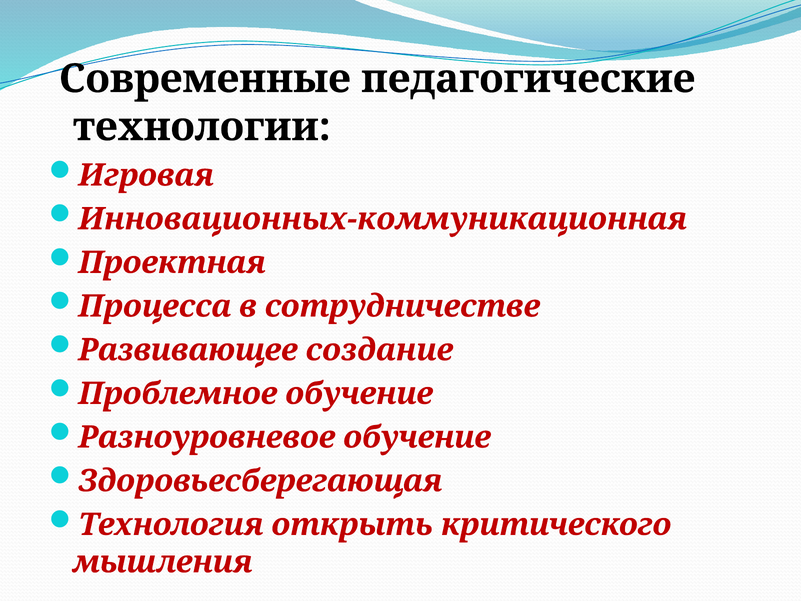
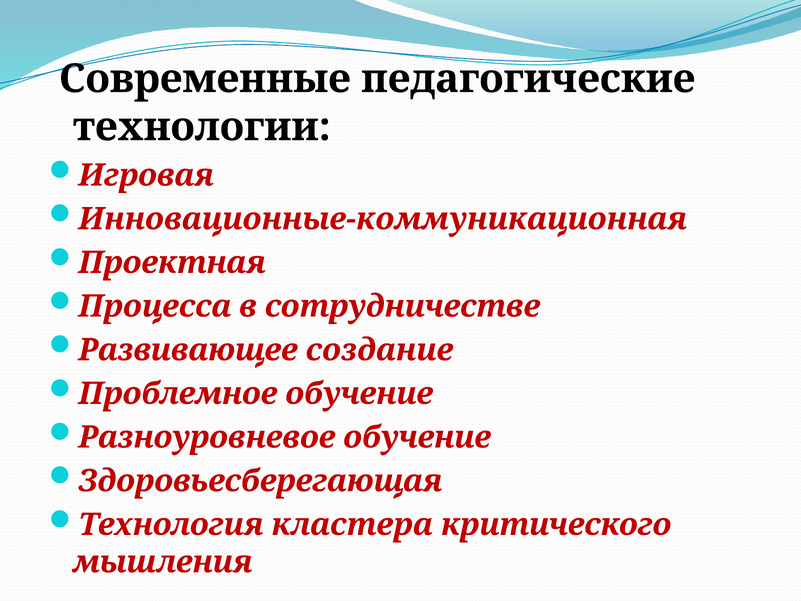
Инновационных-коммуникационная: Инновационных-коммуникационная -> Инновационные-коммуникационная
открыть: открыть -> кластера
